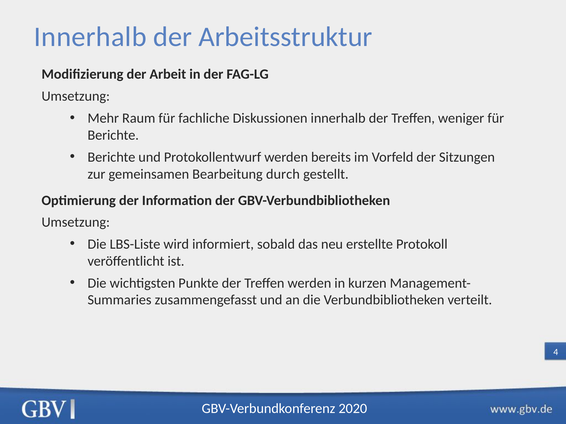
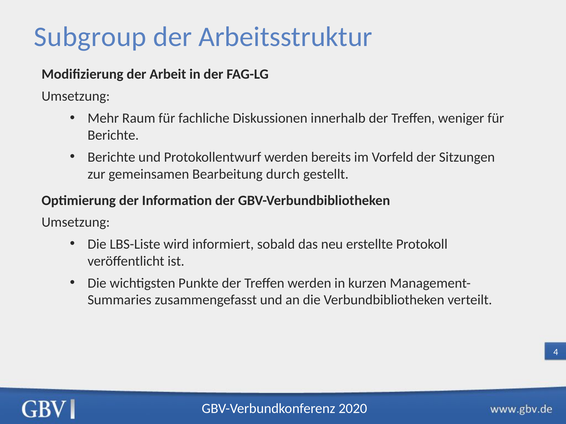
Innerhalb at (90, 37): Innerhalb -> Subgroup
